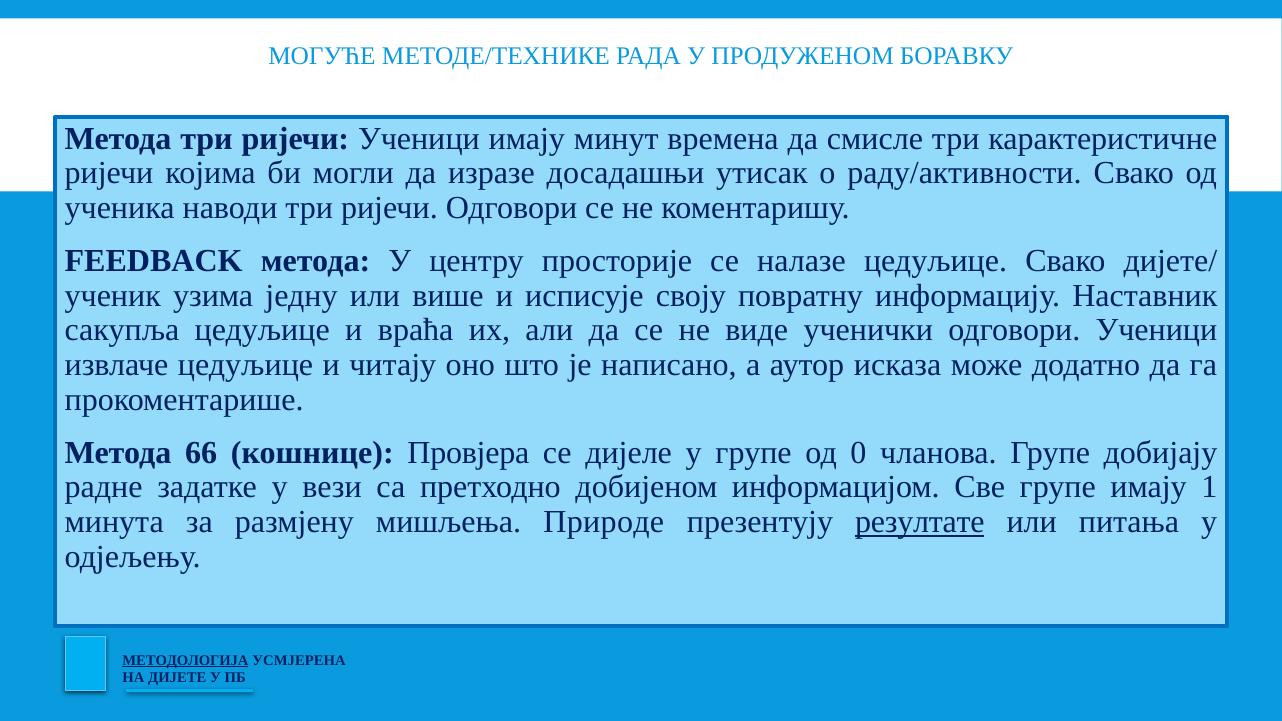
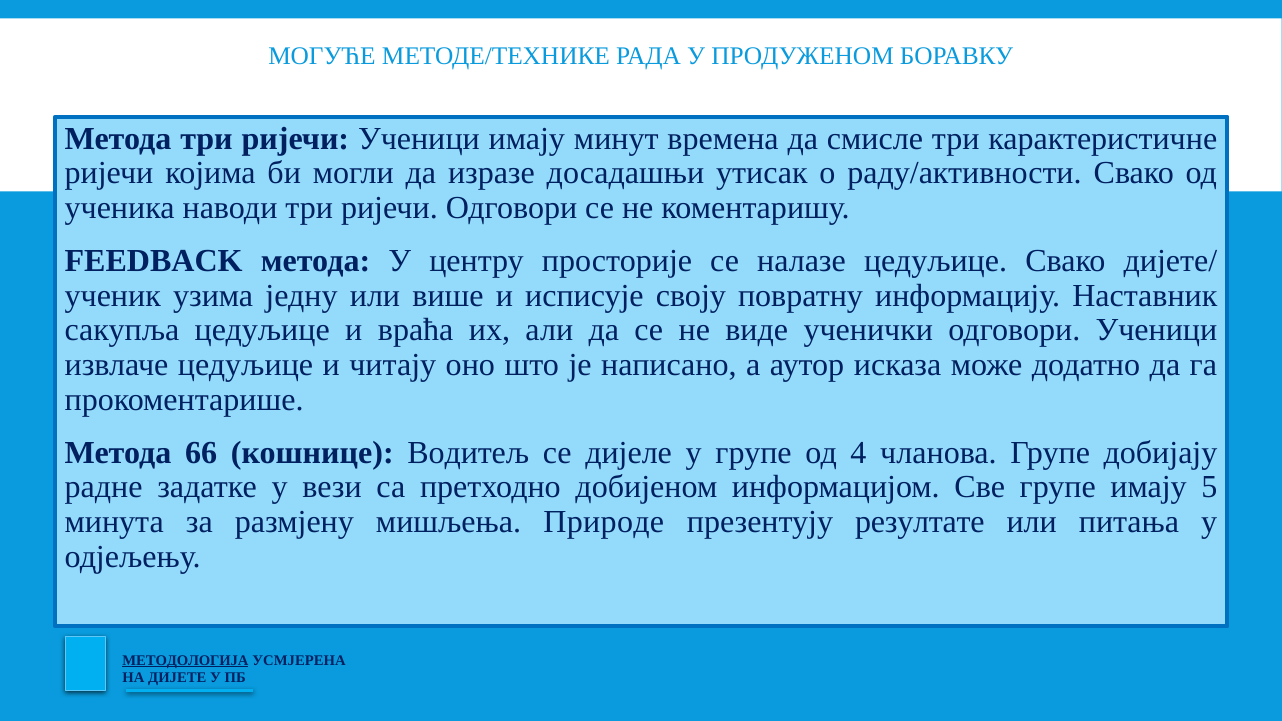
Провјера: Провјера -> Водитељ
0: 0 -> 4
1: 1 -> 5
резултате underline: present -> none
